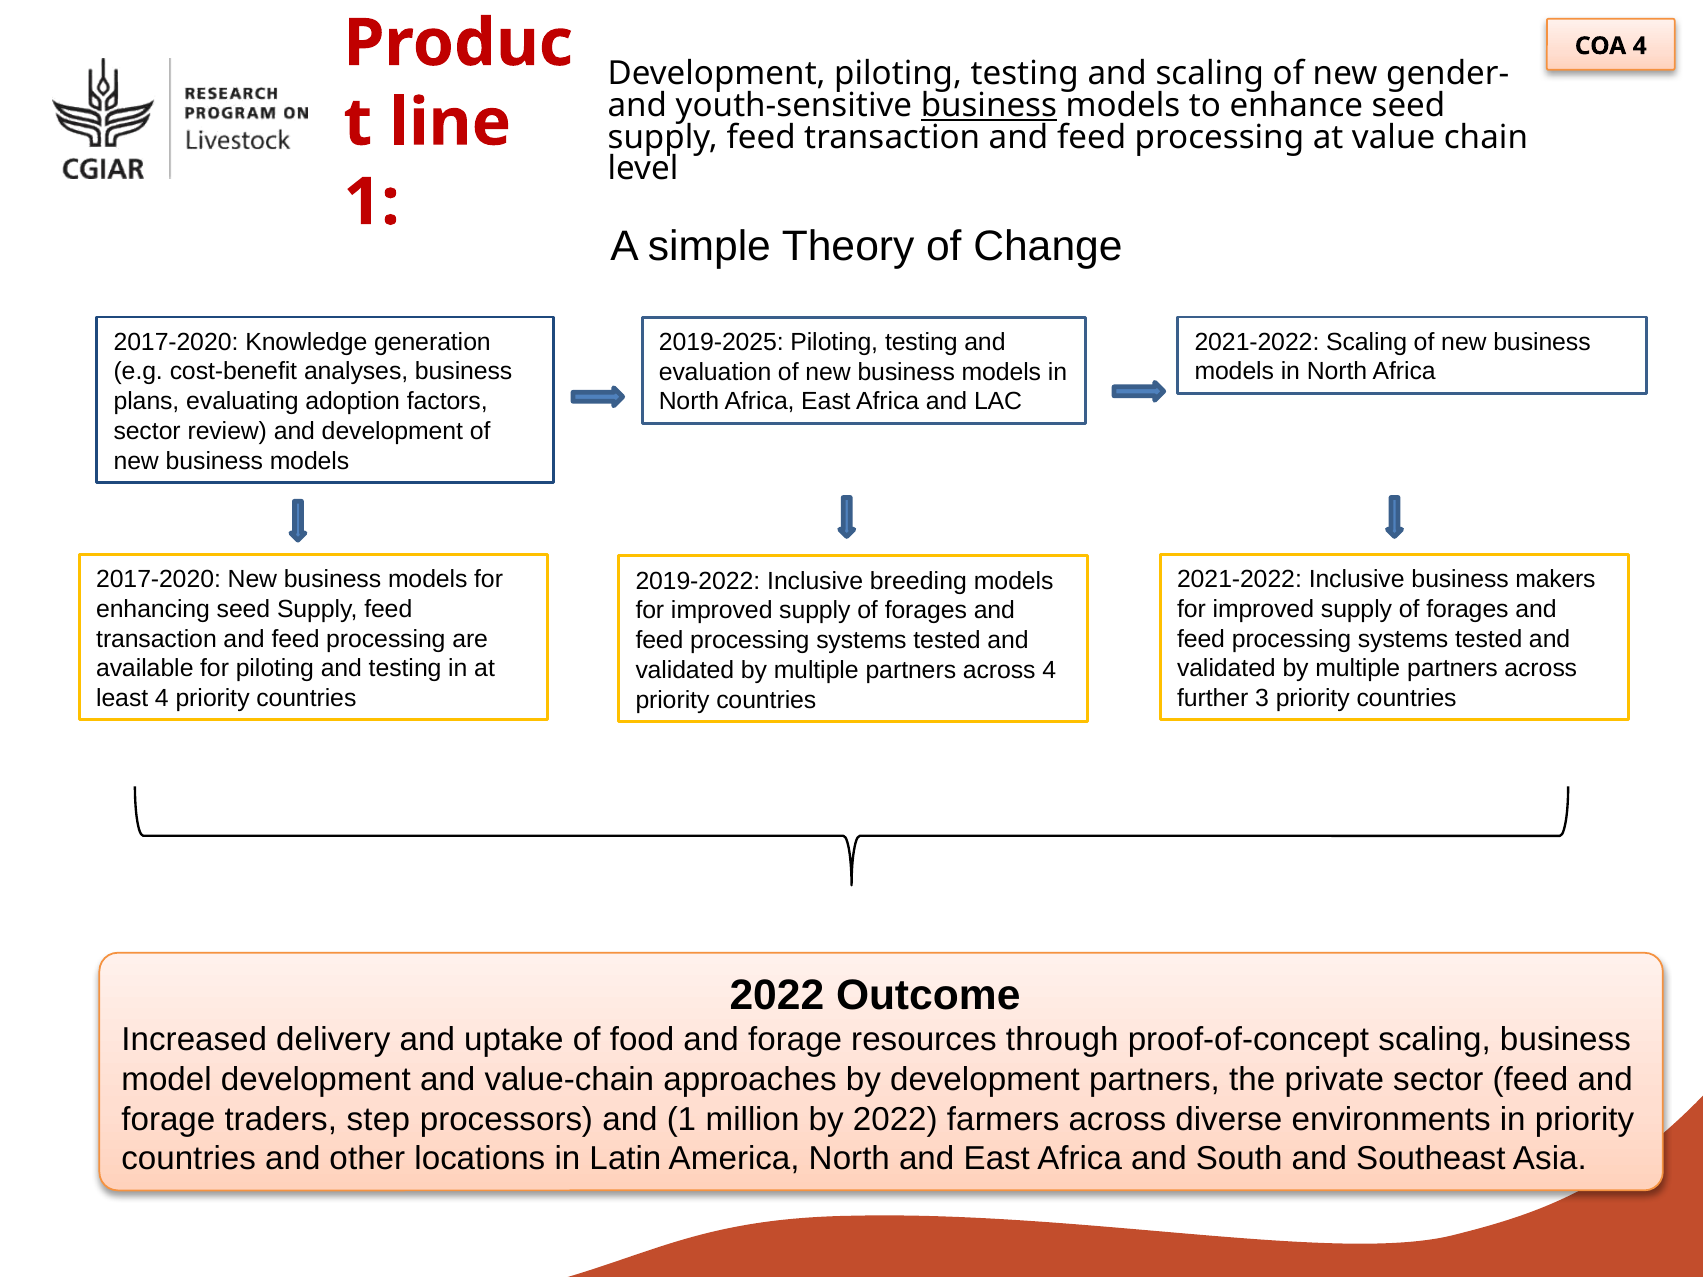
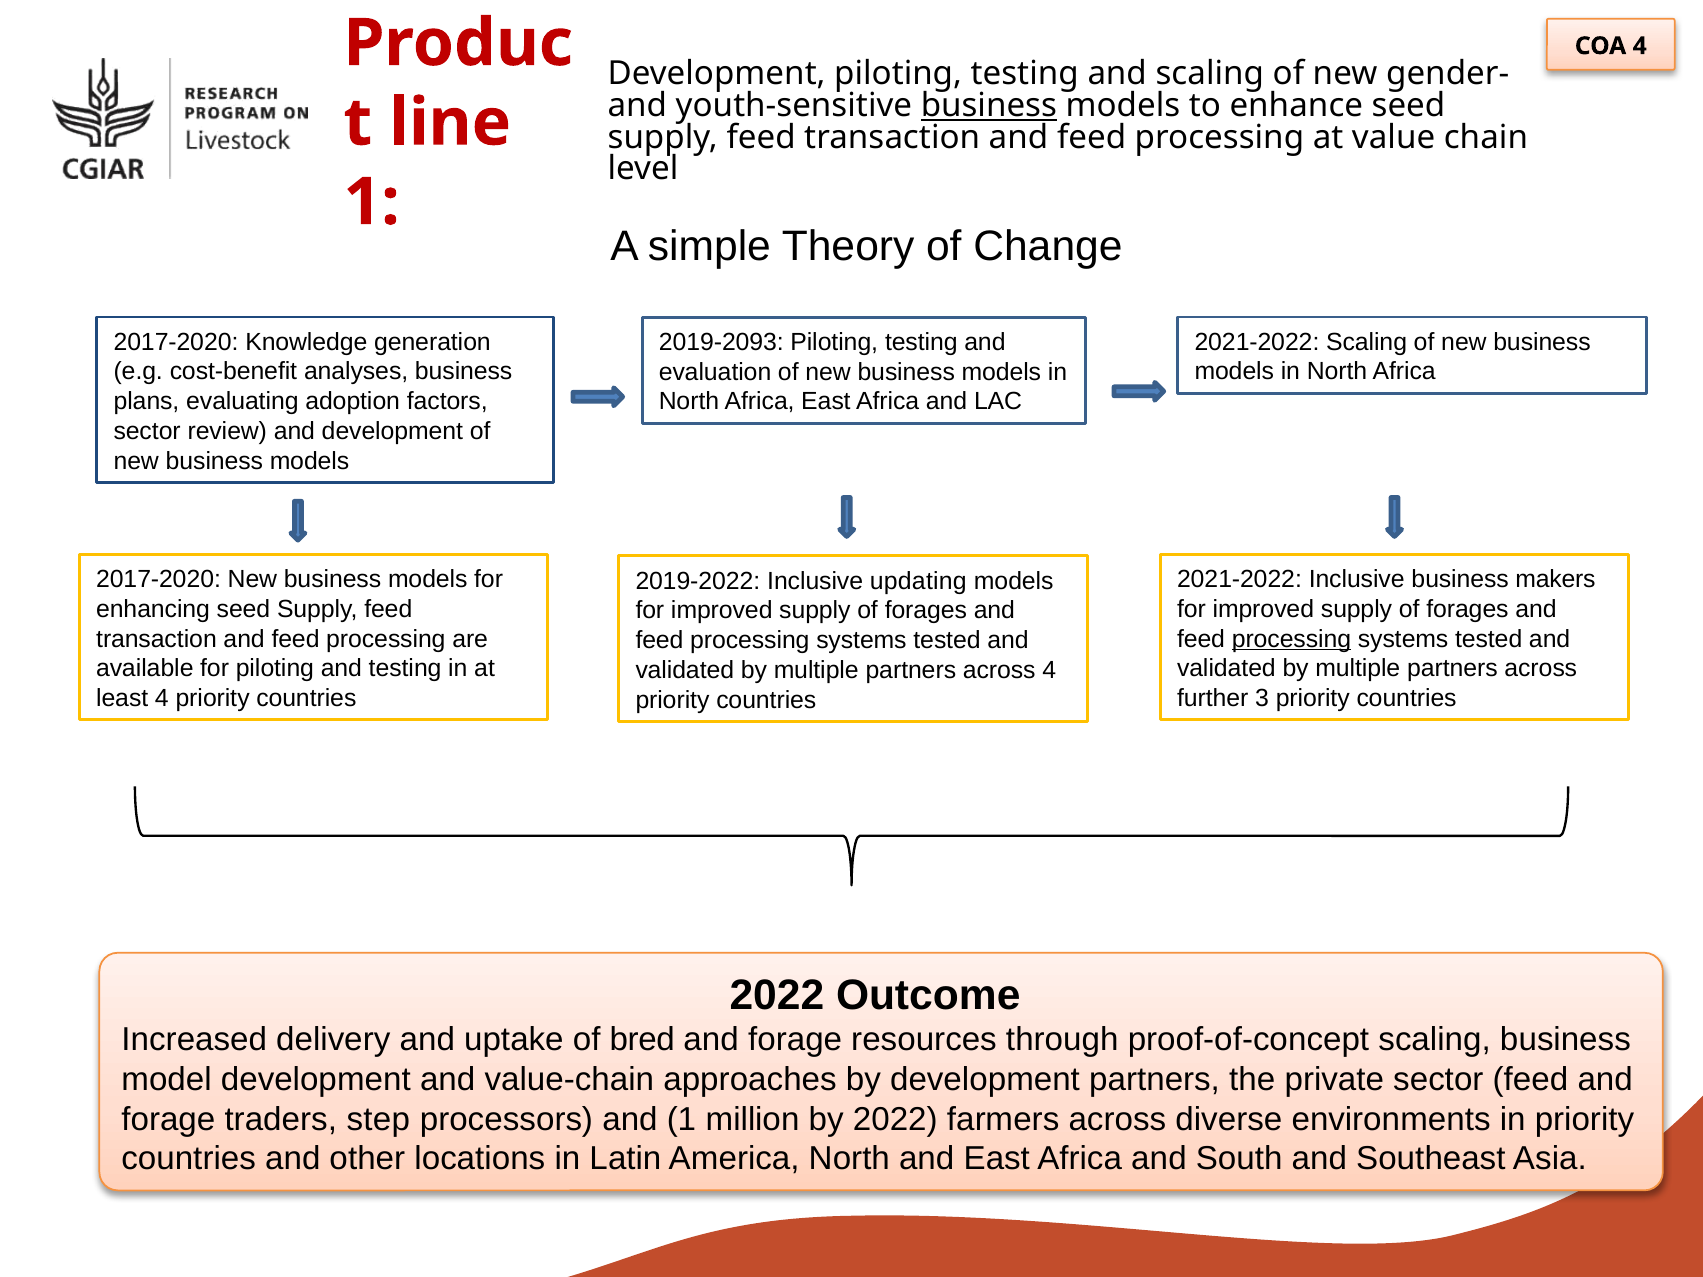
2019-2025: 2019-2025 -> 2019-2093
breeding: breeding -> updating
processing at (1291, 639) underline: none -> present
food: food -> bred
